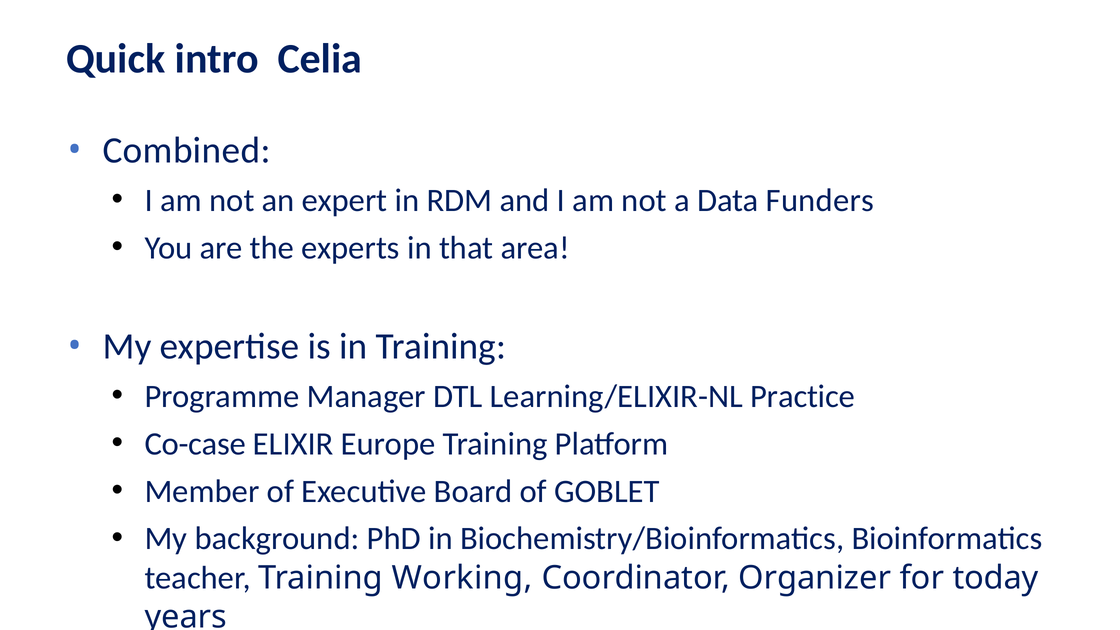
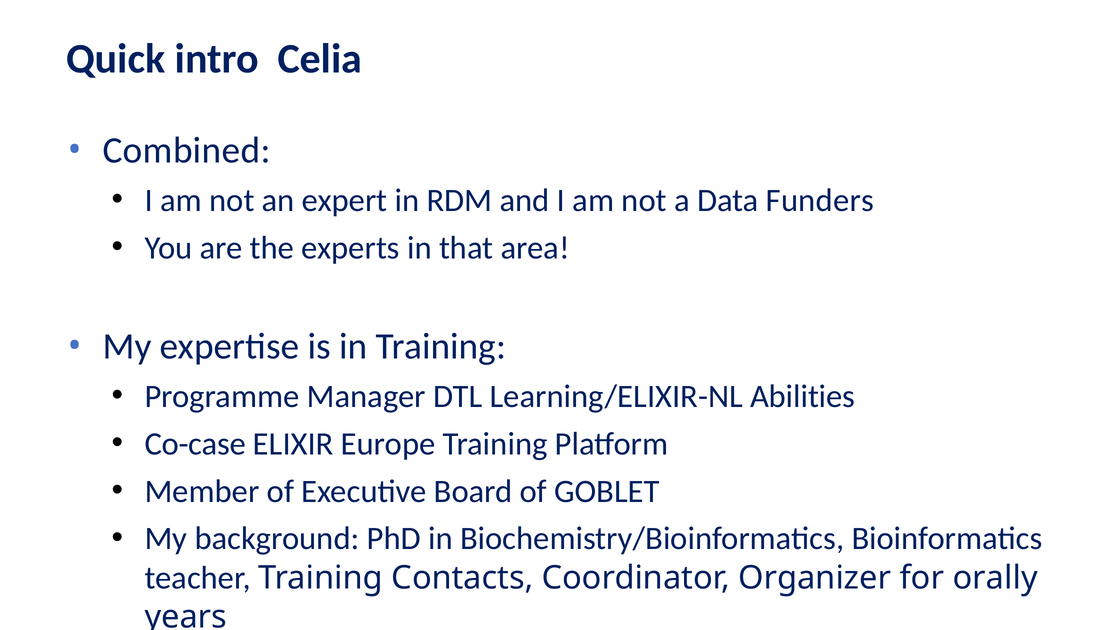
Practice: Practice -> Abilities
Working: Working -> Contacts
today: today -> orally
